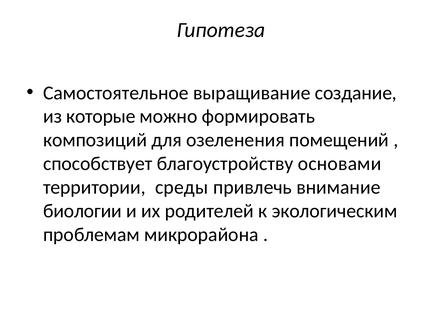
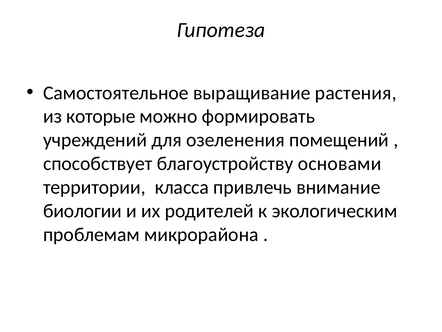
создание: создание -> растения
композиций: композиций -> учреждений
среды: среды -> класса
